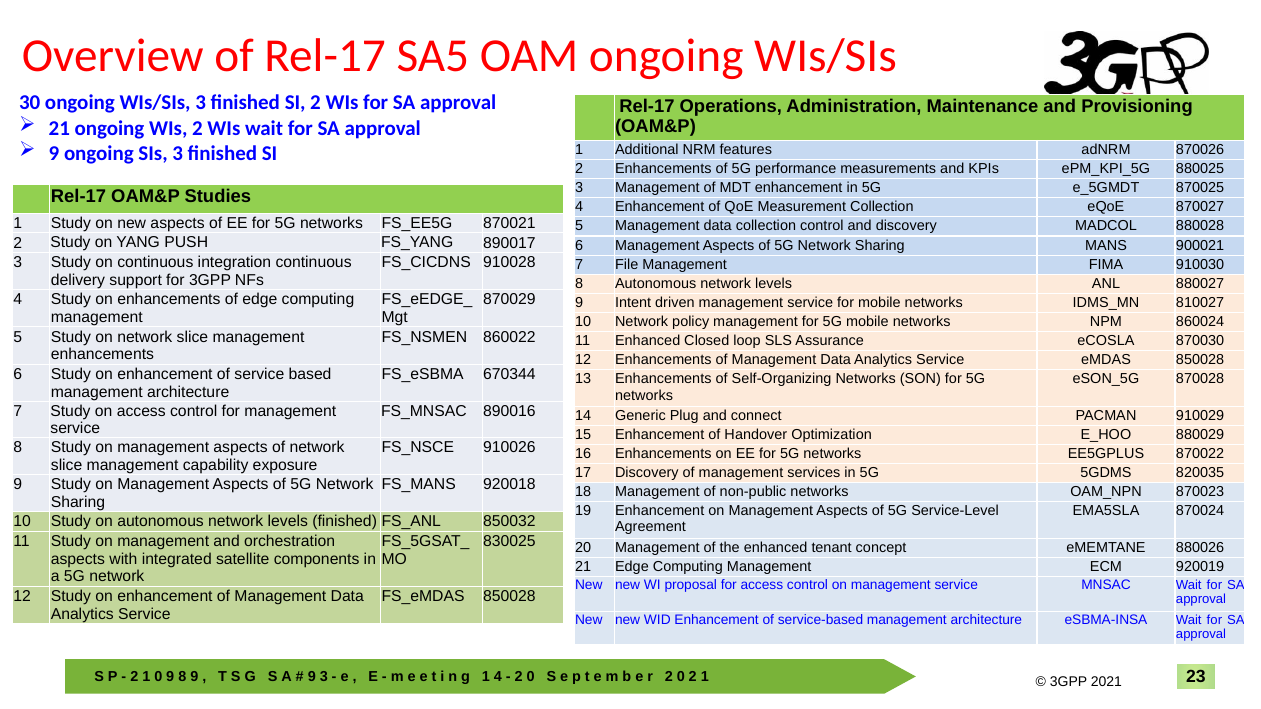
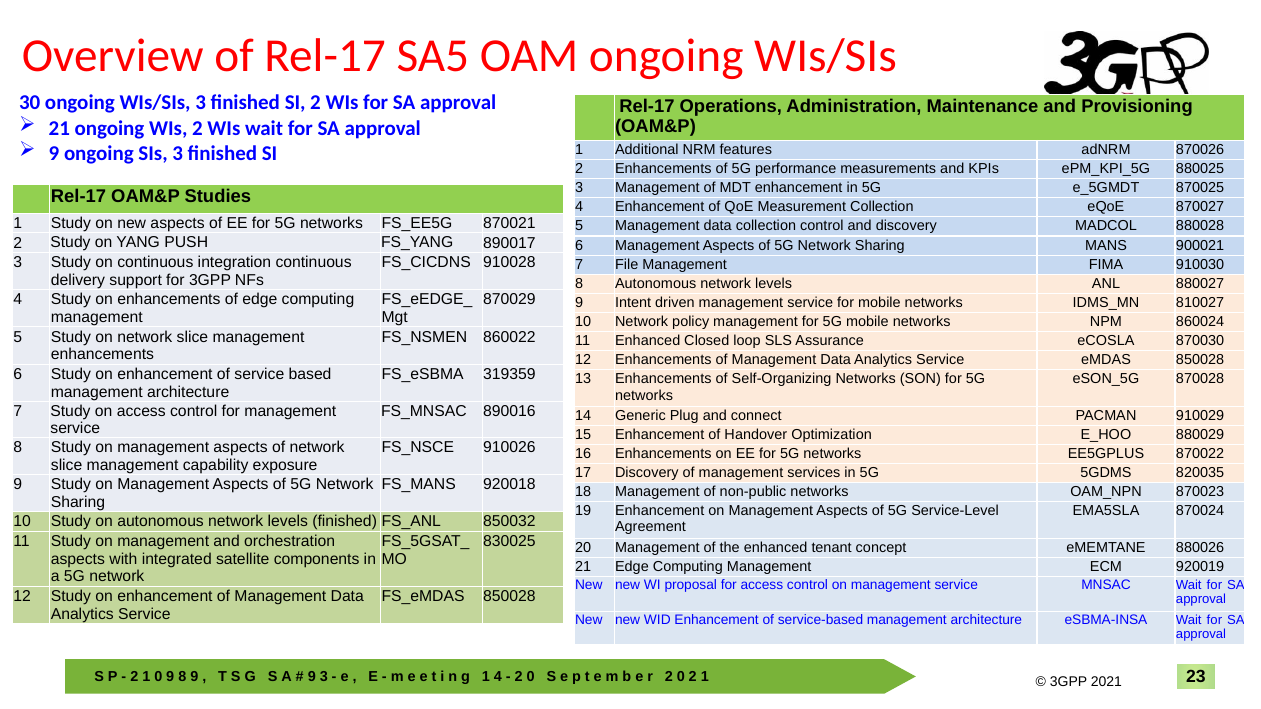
670344: 670344 -> 319359
